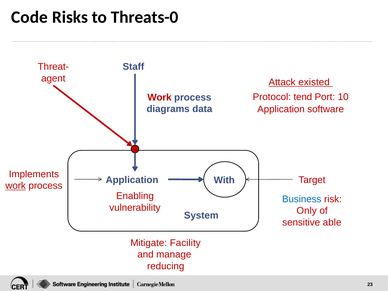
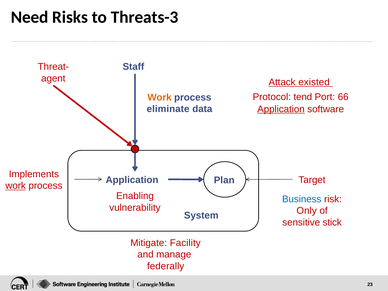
Code: Code -> Need
Threats-0: Threats-0 -> Threats-3
10: 10 -> 66
Work at (160, 97) colour: red -> orange
diagrams: diagrams -> eliminate
Application at (281, 109) underline: none -> present
With: With -> Plan
able: able -> stick
reducing: reducing -> federally
